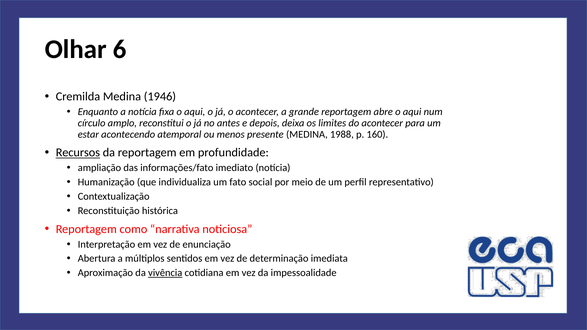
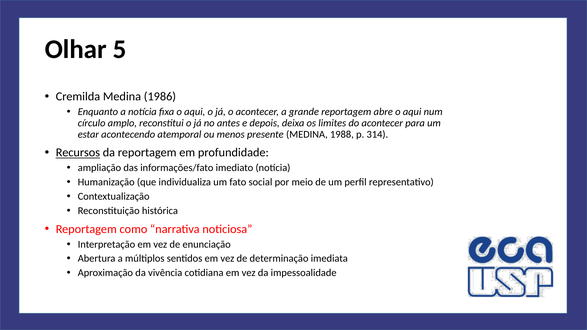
6: 6 -> 5
1946: 1946 -> 1986
160: 160 -> 314
vivência underline: present -> none
